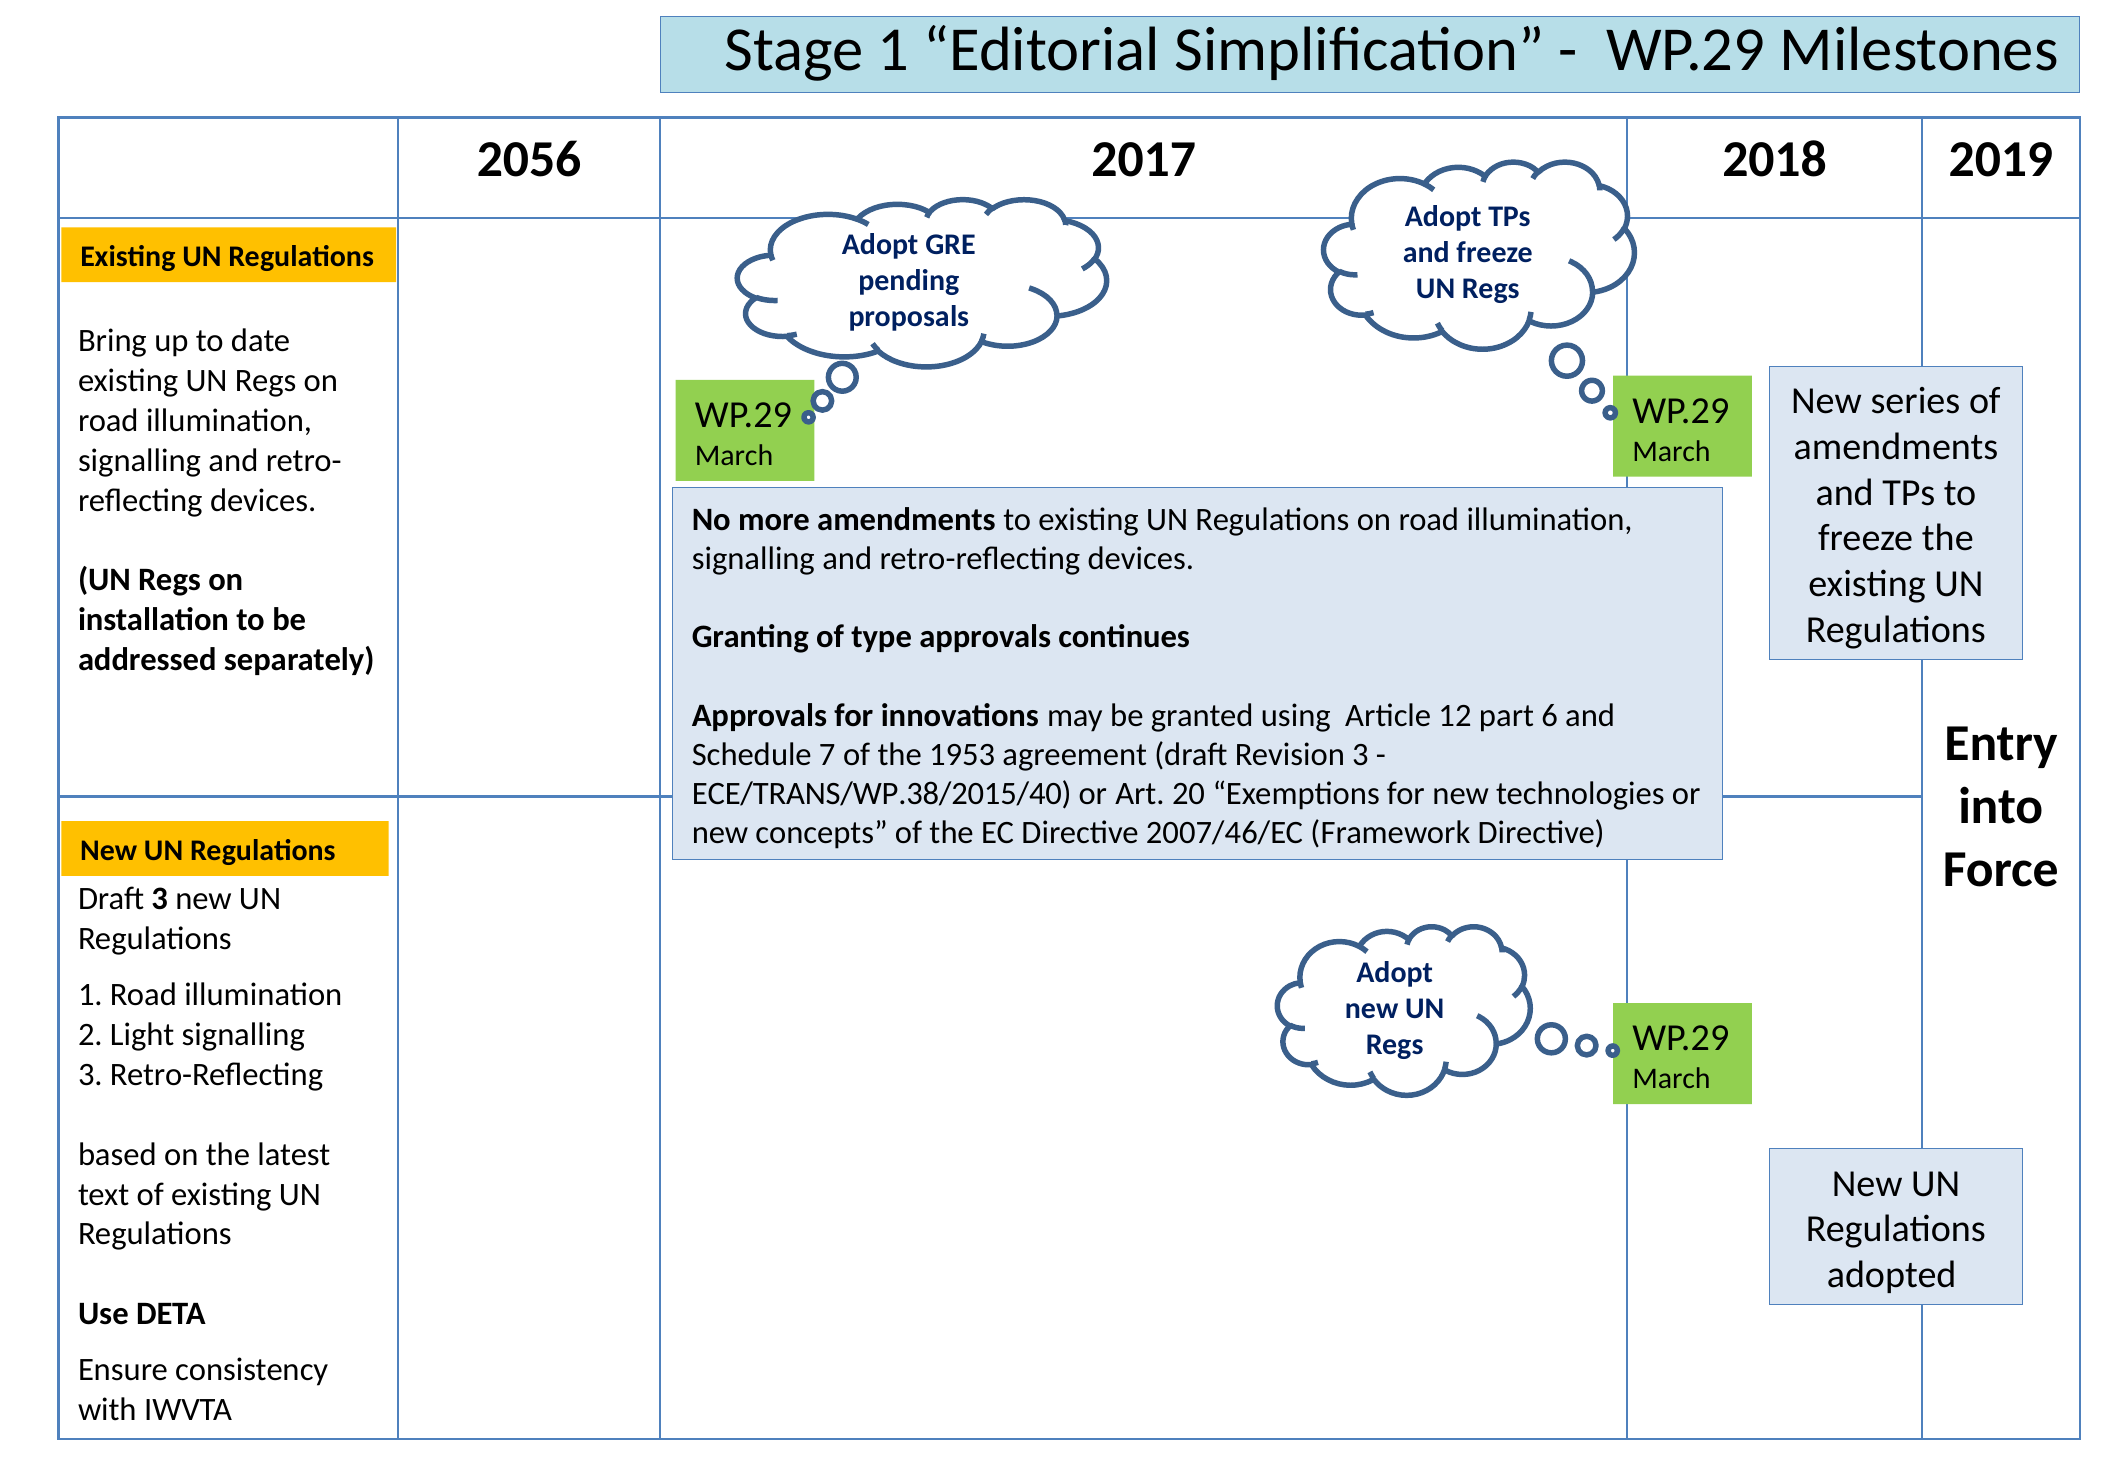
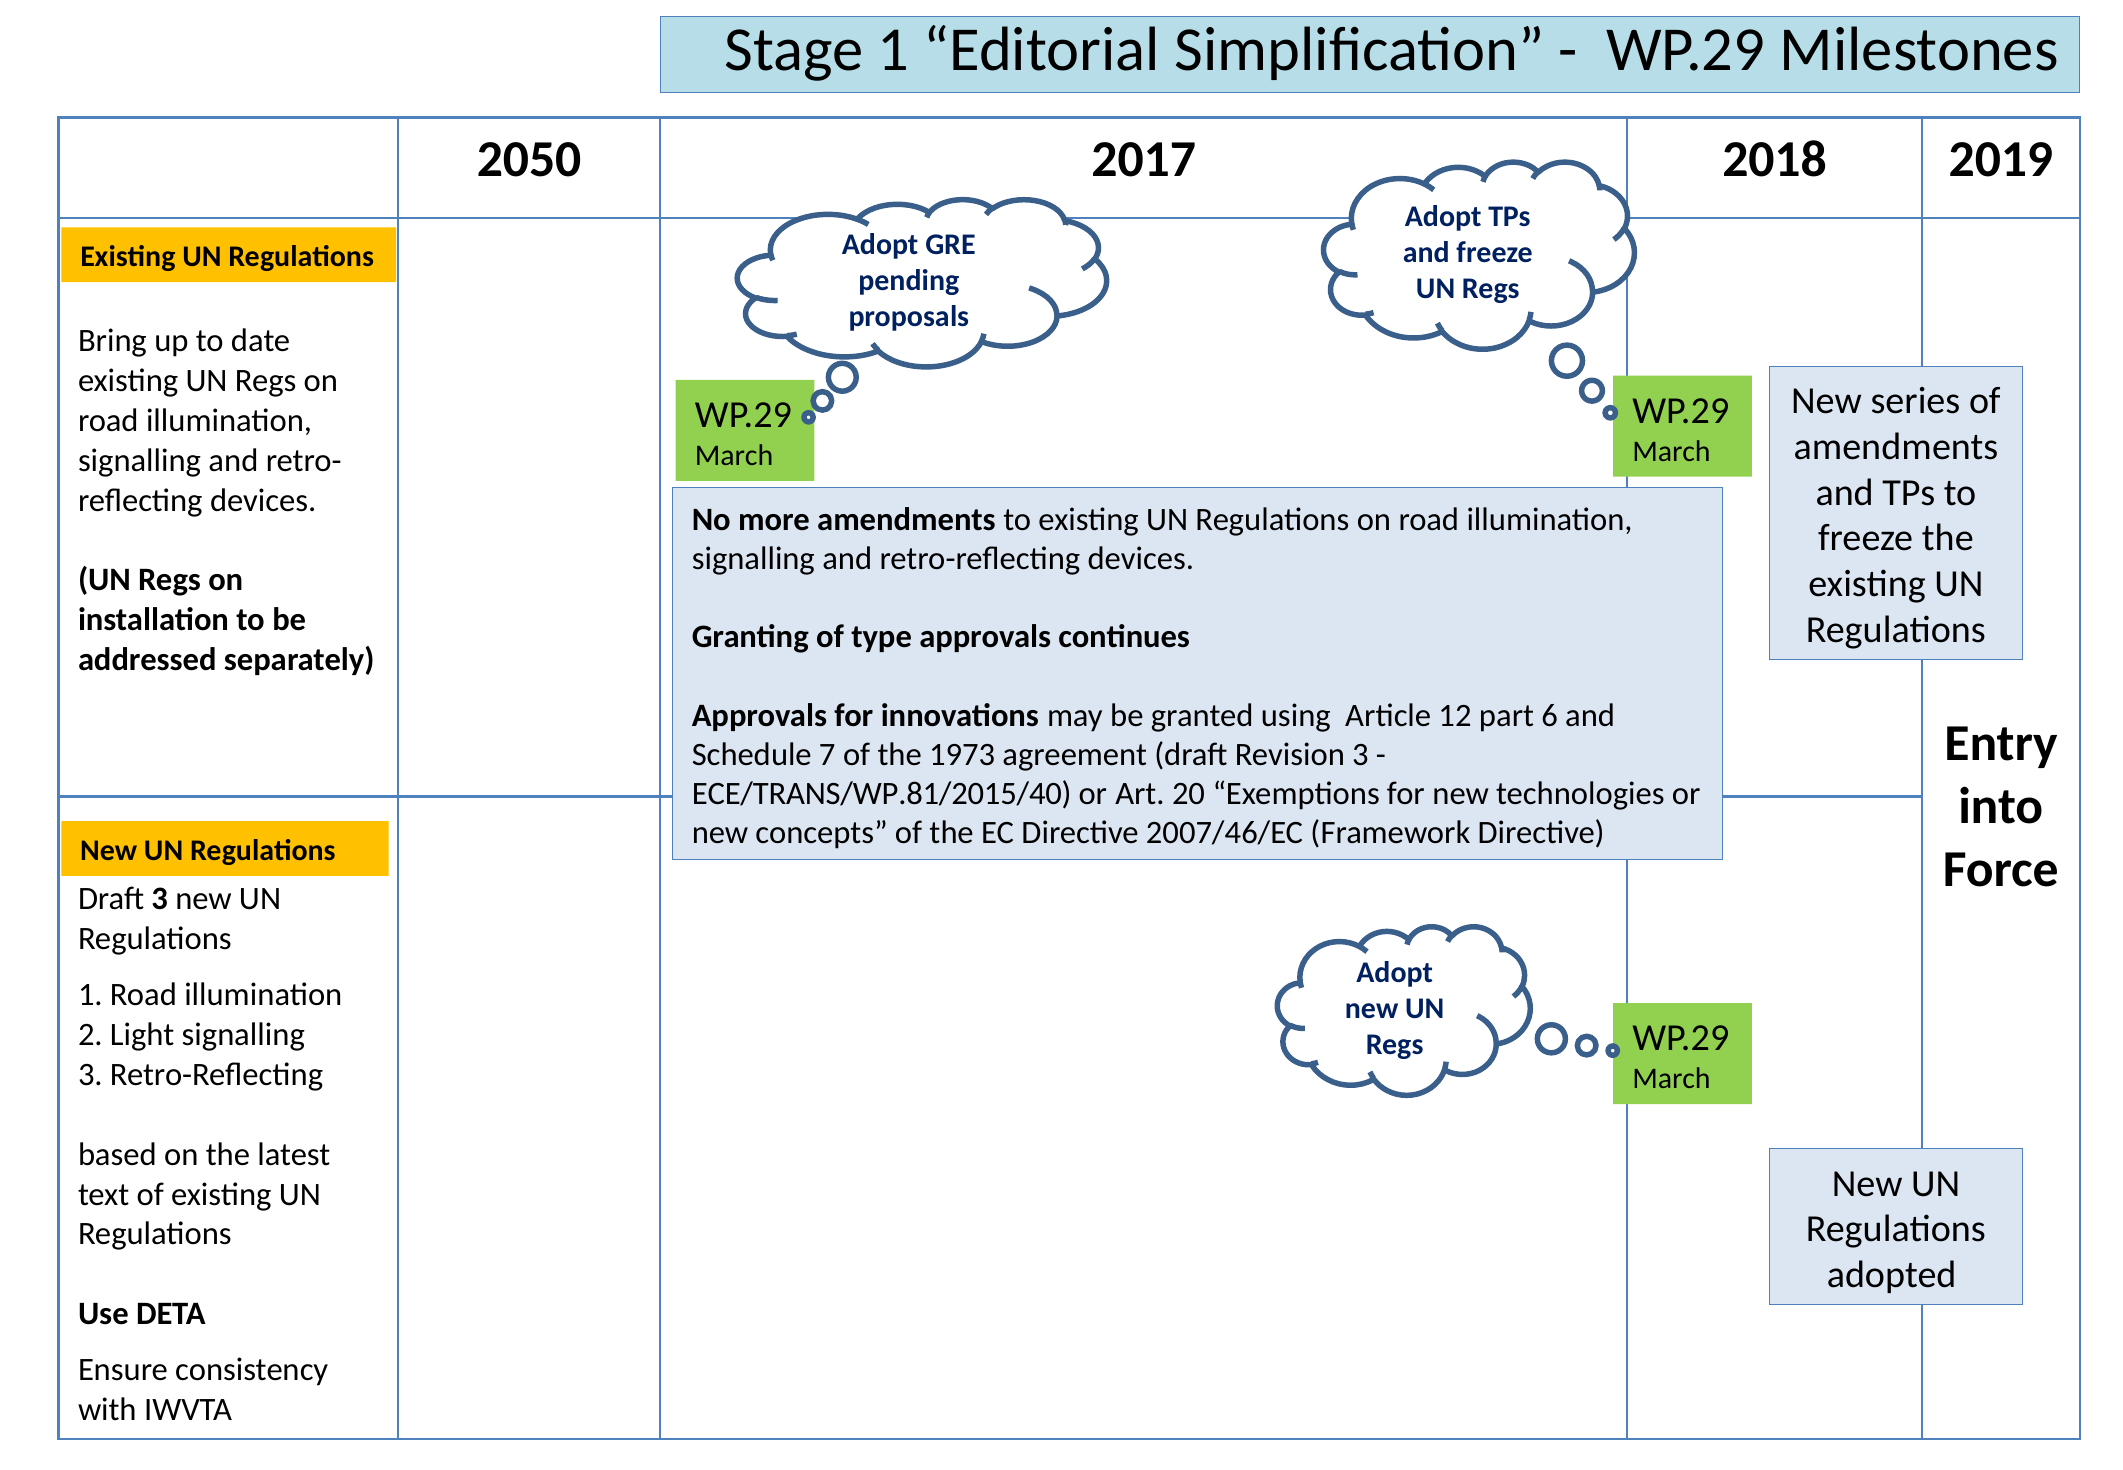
2056: 2056 -> 2050
1953: 1953 -> 1973
ECE/TRANS/WP.38/2015/40: ECE/TRANS/WP.38/2015/40 -> ECE/TRANS/WP.81/2015/40
